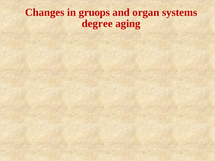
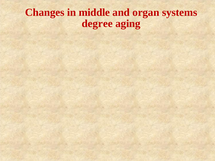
gruops: gruops -> middle
